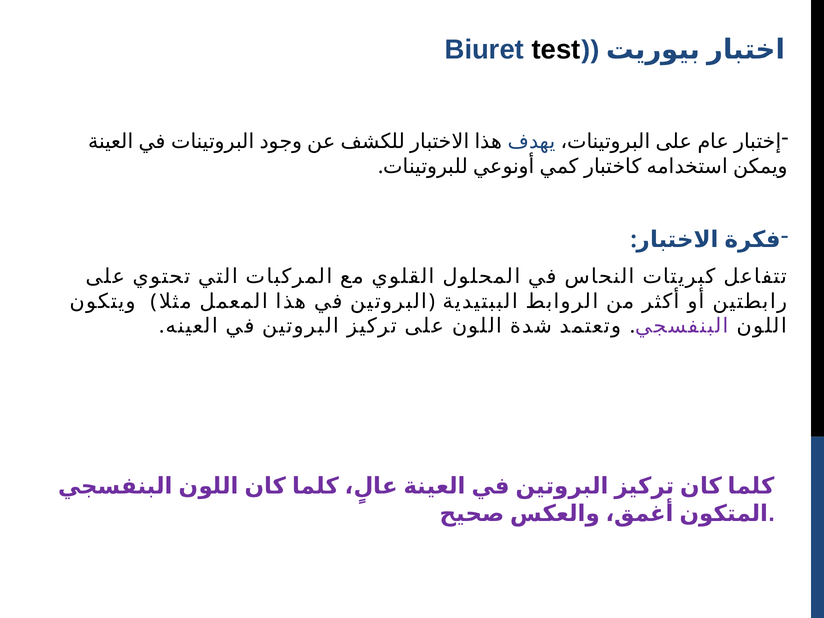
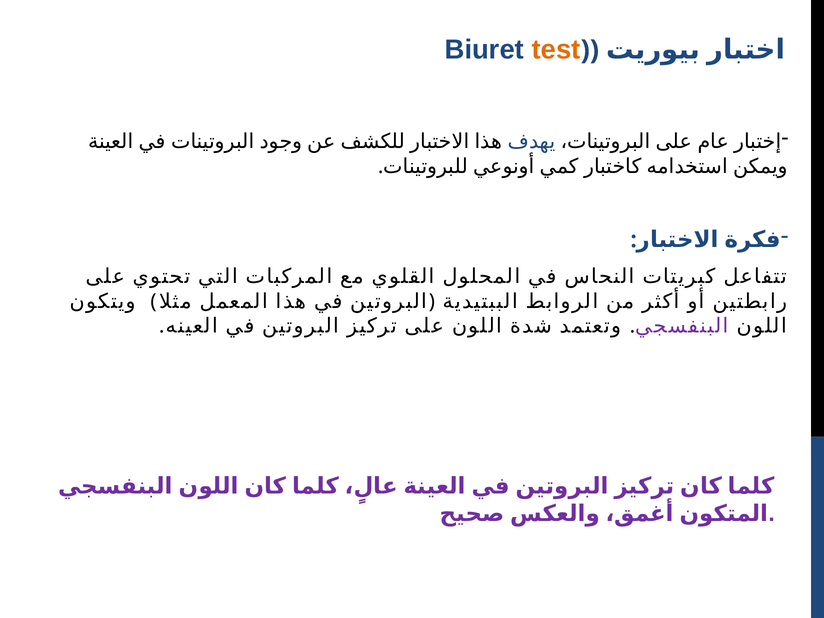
test colour: black -> orange
